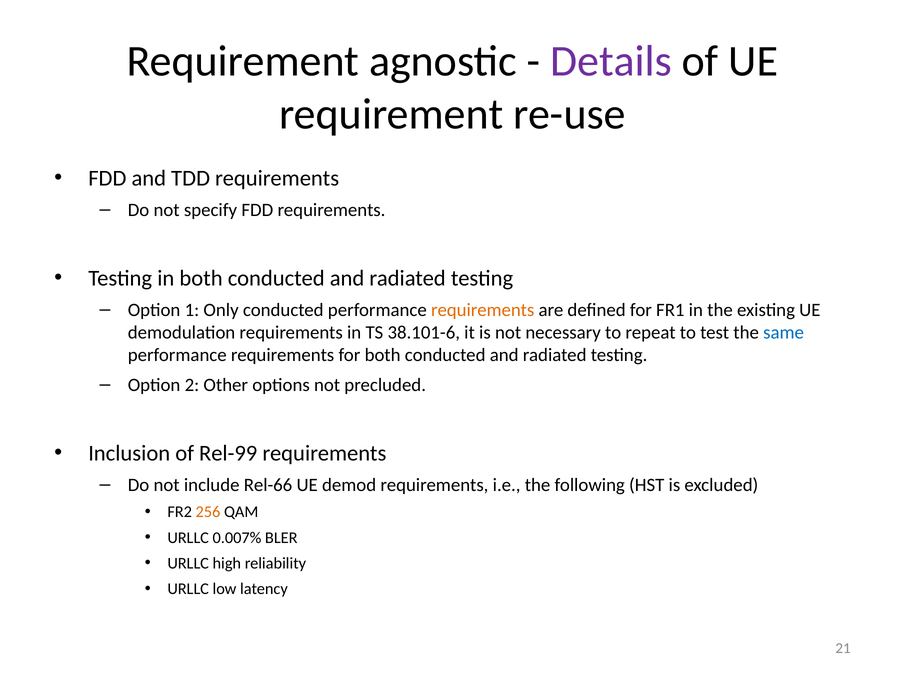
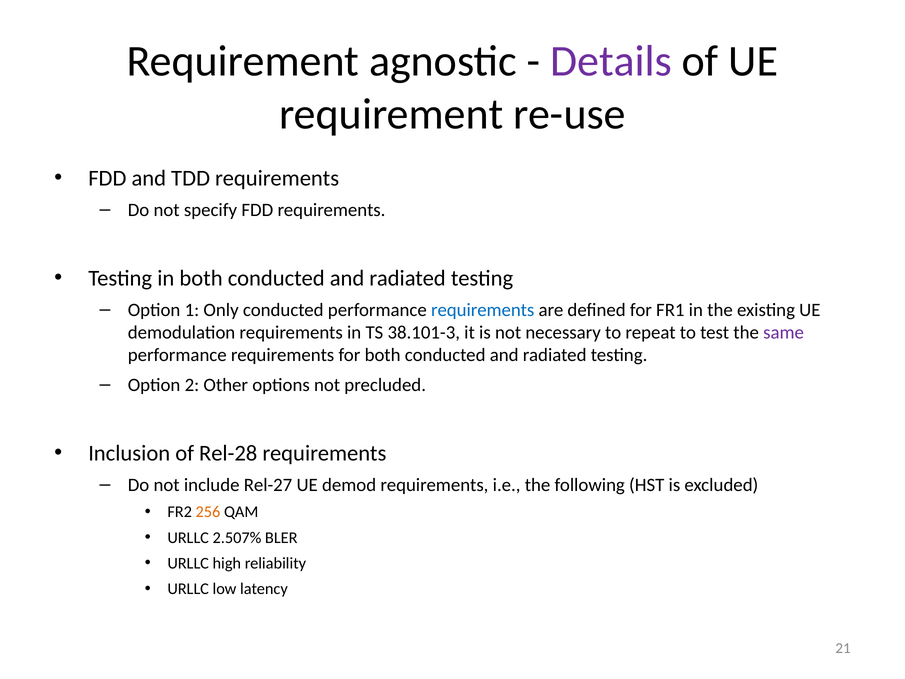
requirements at (483, 310) colour: orange -> blue
38.101-6: 38.101-6 -> 38.101-3
same colour: blue -> purple
Rel-99: Rel-99 -> Rel-28
Rel-66: Rel-66 -> Rel-27
0.007%: 0.007% -> 2.507%
